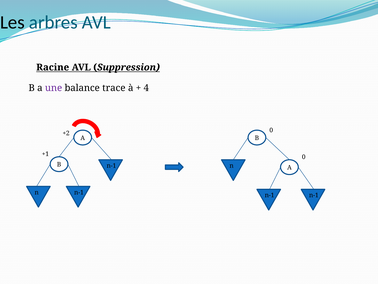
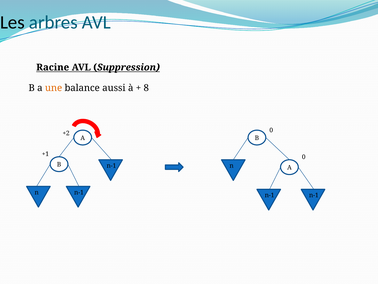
une colour: purple -> orange
trace: trace -> aussi
4: 4 -> 8
